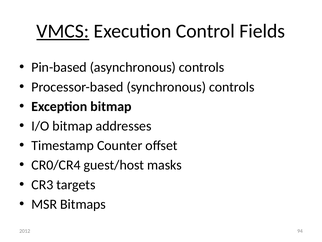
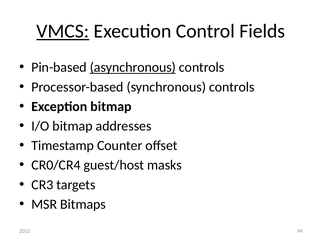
asynchronous underline: none -> present
